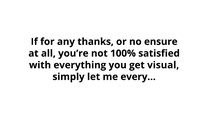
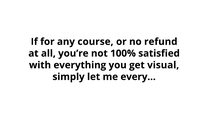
thanks: thanks -> course
ensure: ensure -> refund
